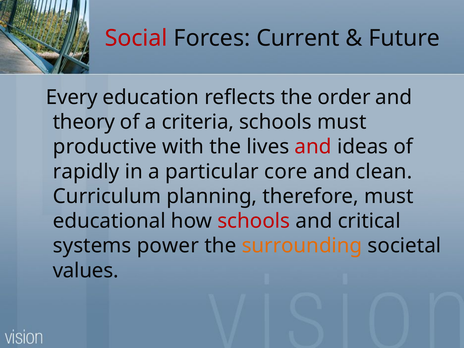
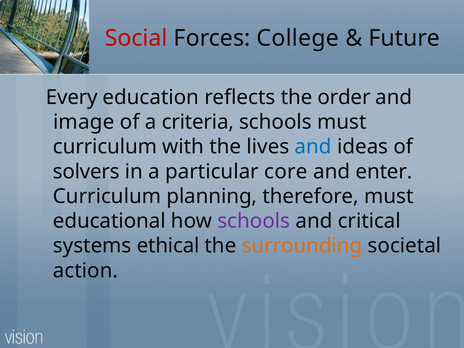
Current: Current -> College
theory: theory -> image
productive at (105, 147): productive -> curriculum
and at (313, 147) colour: red -> blue
rapidly: rapidly -> solvers
clean: clean -> enter
schools at (254, 221) colour: red -> purple
power: power -> ethical
values: values -> action
